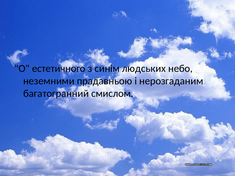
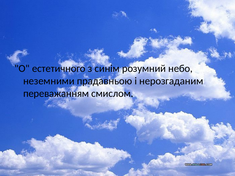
людських: людських -> розумний
багатогранний: багатогранний -> переважанням
